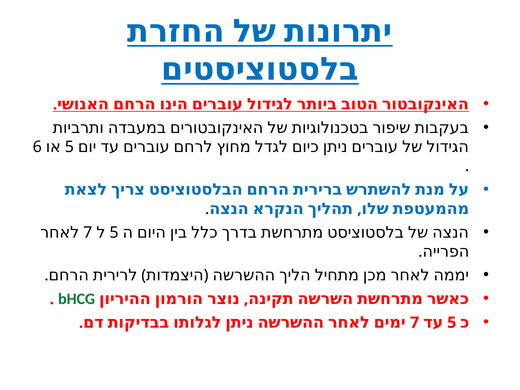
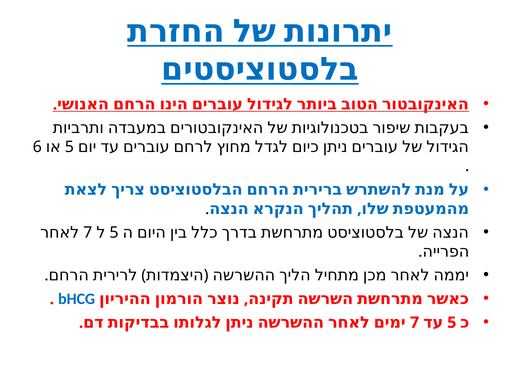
bHCG colour: green -> blue
